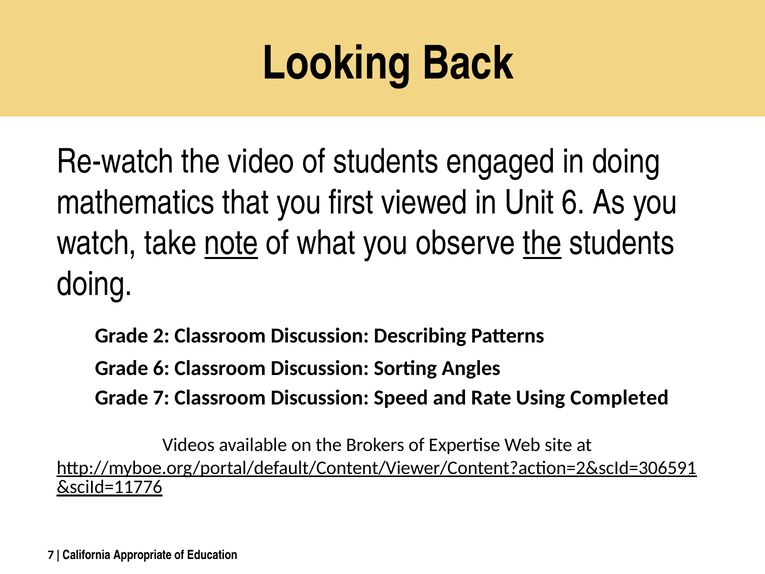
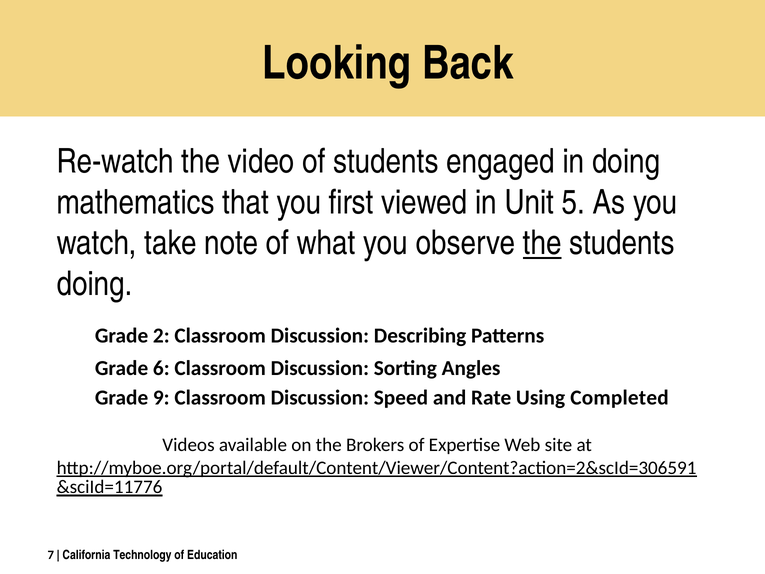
Unit 6: 6 -> 5
note underline: present -> none
7: 7 -> 9
Appropriate: Appropriate -> Technology
